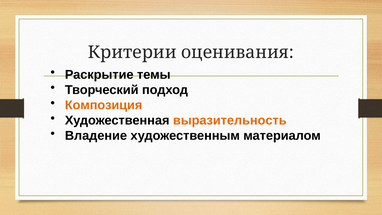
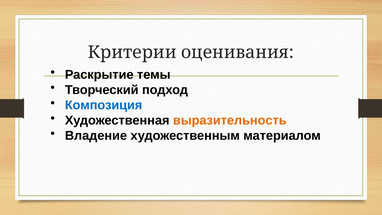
Композиция colour: orange -> blue
